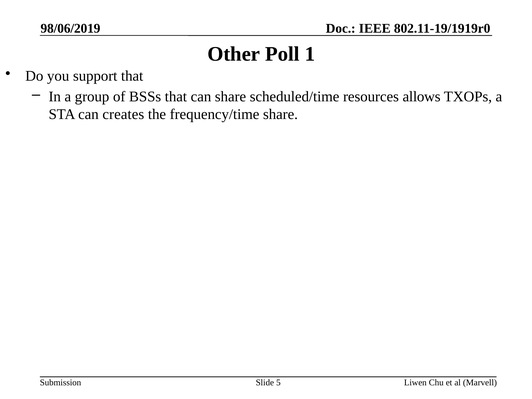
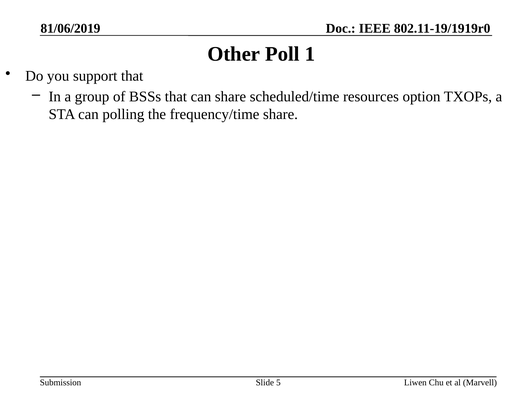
98/06/2019: 98/06/2019 -> 81/06/2019
allows: allows -> option
creates: creates -> polling
